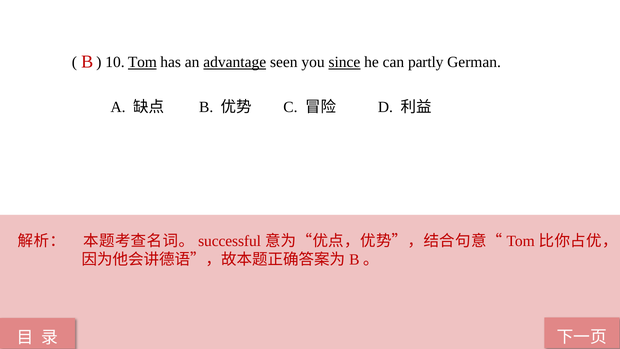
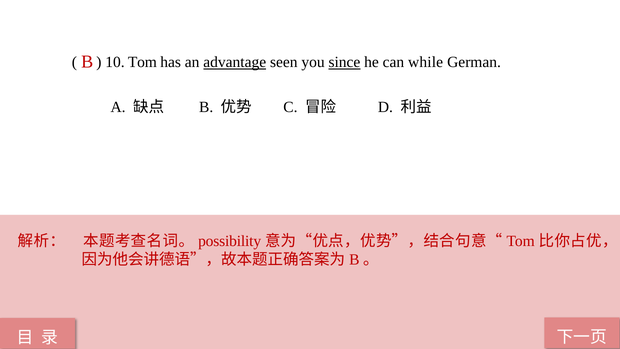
Tom at (142, 62) underline: present -> none
partly: partly -> while
successful: successful -> possibility
